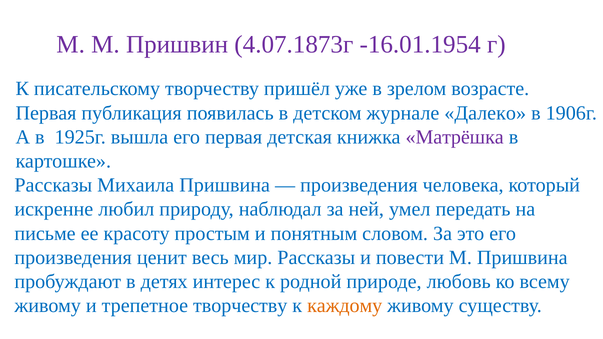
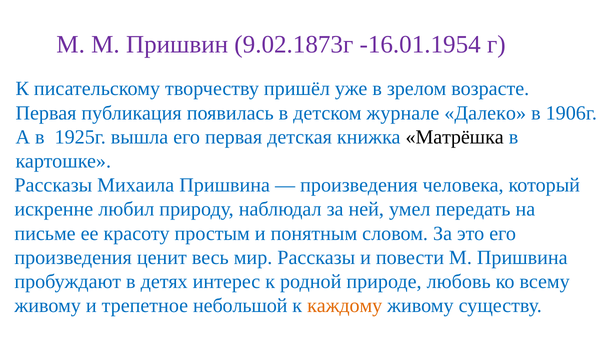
4.07.1873г: 4.07.1873г -> 9.02.1873г
Матрёшка colour: purple -> black
трепетное творчеству: творчеству -> небольшой
